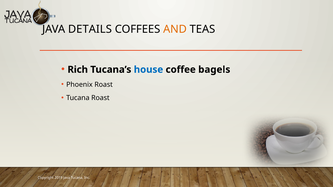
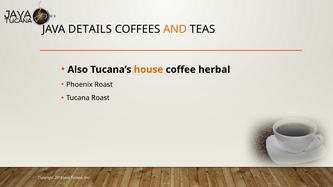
Rich: Rich -> Also
house colour: blue -> orange
bagels: bagels -> herbal
